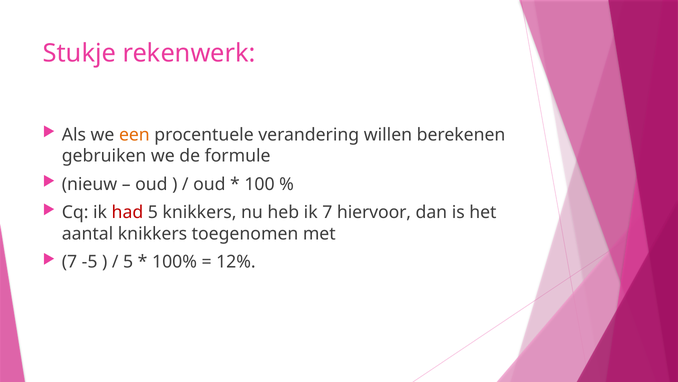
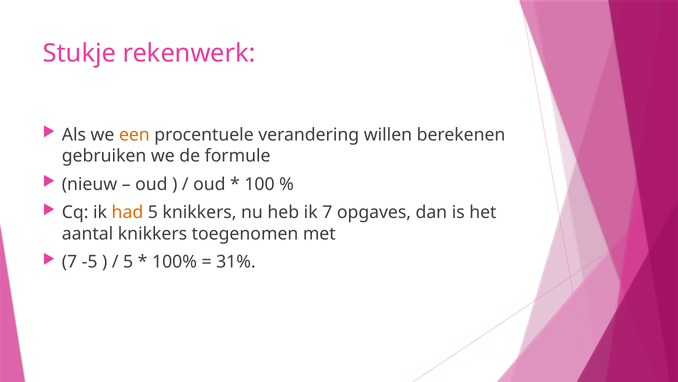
had colour: red -> orange
hiervoor: hiervoor -> opgaves
12%: 12% -> 31%
